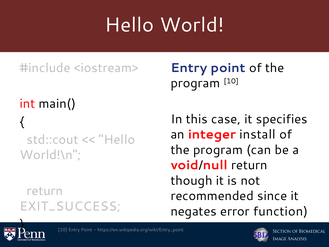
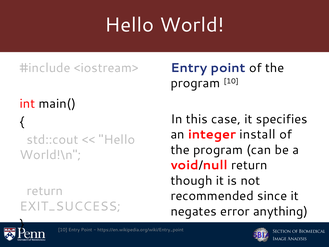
function: function -> anything
